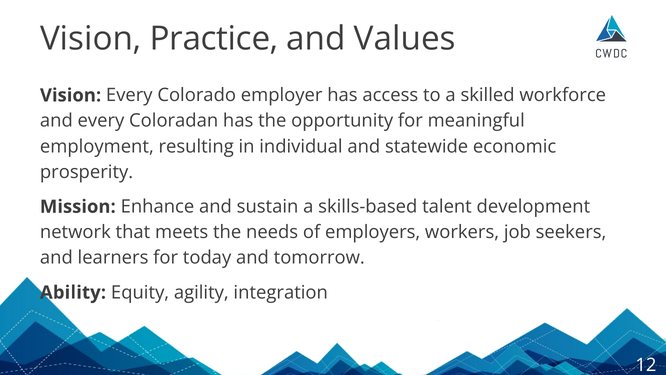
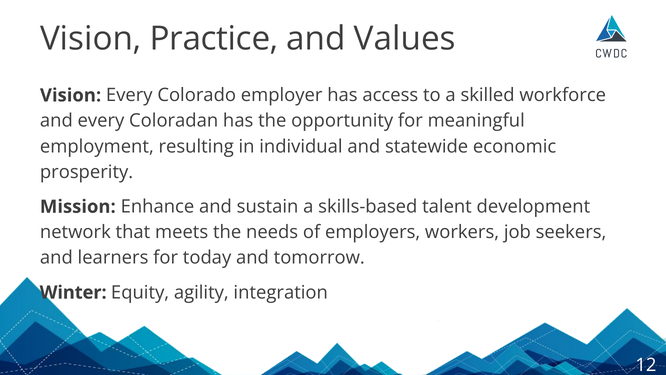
Ability: Ability -> Winter
